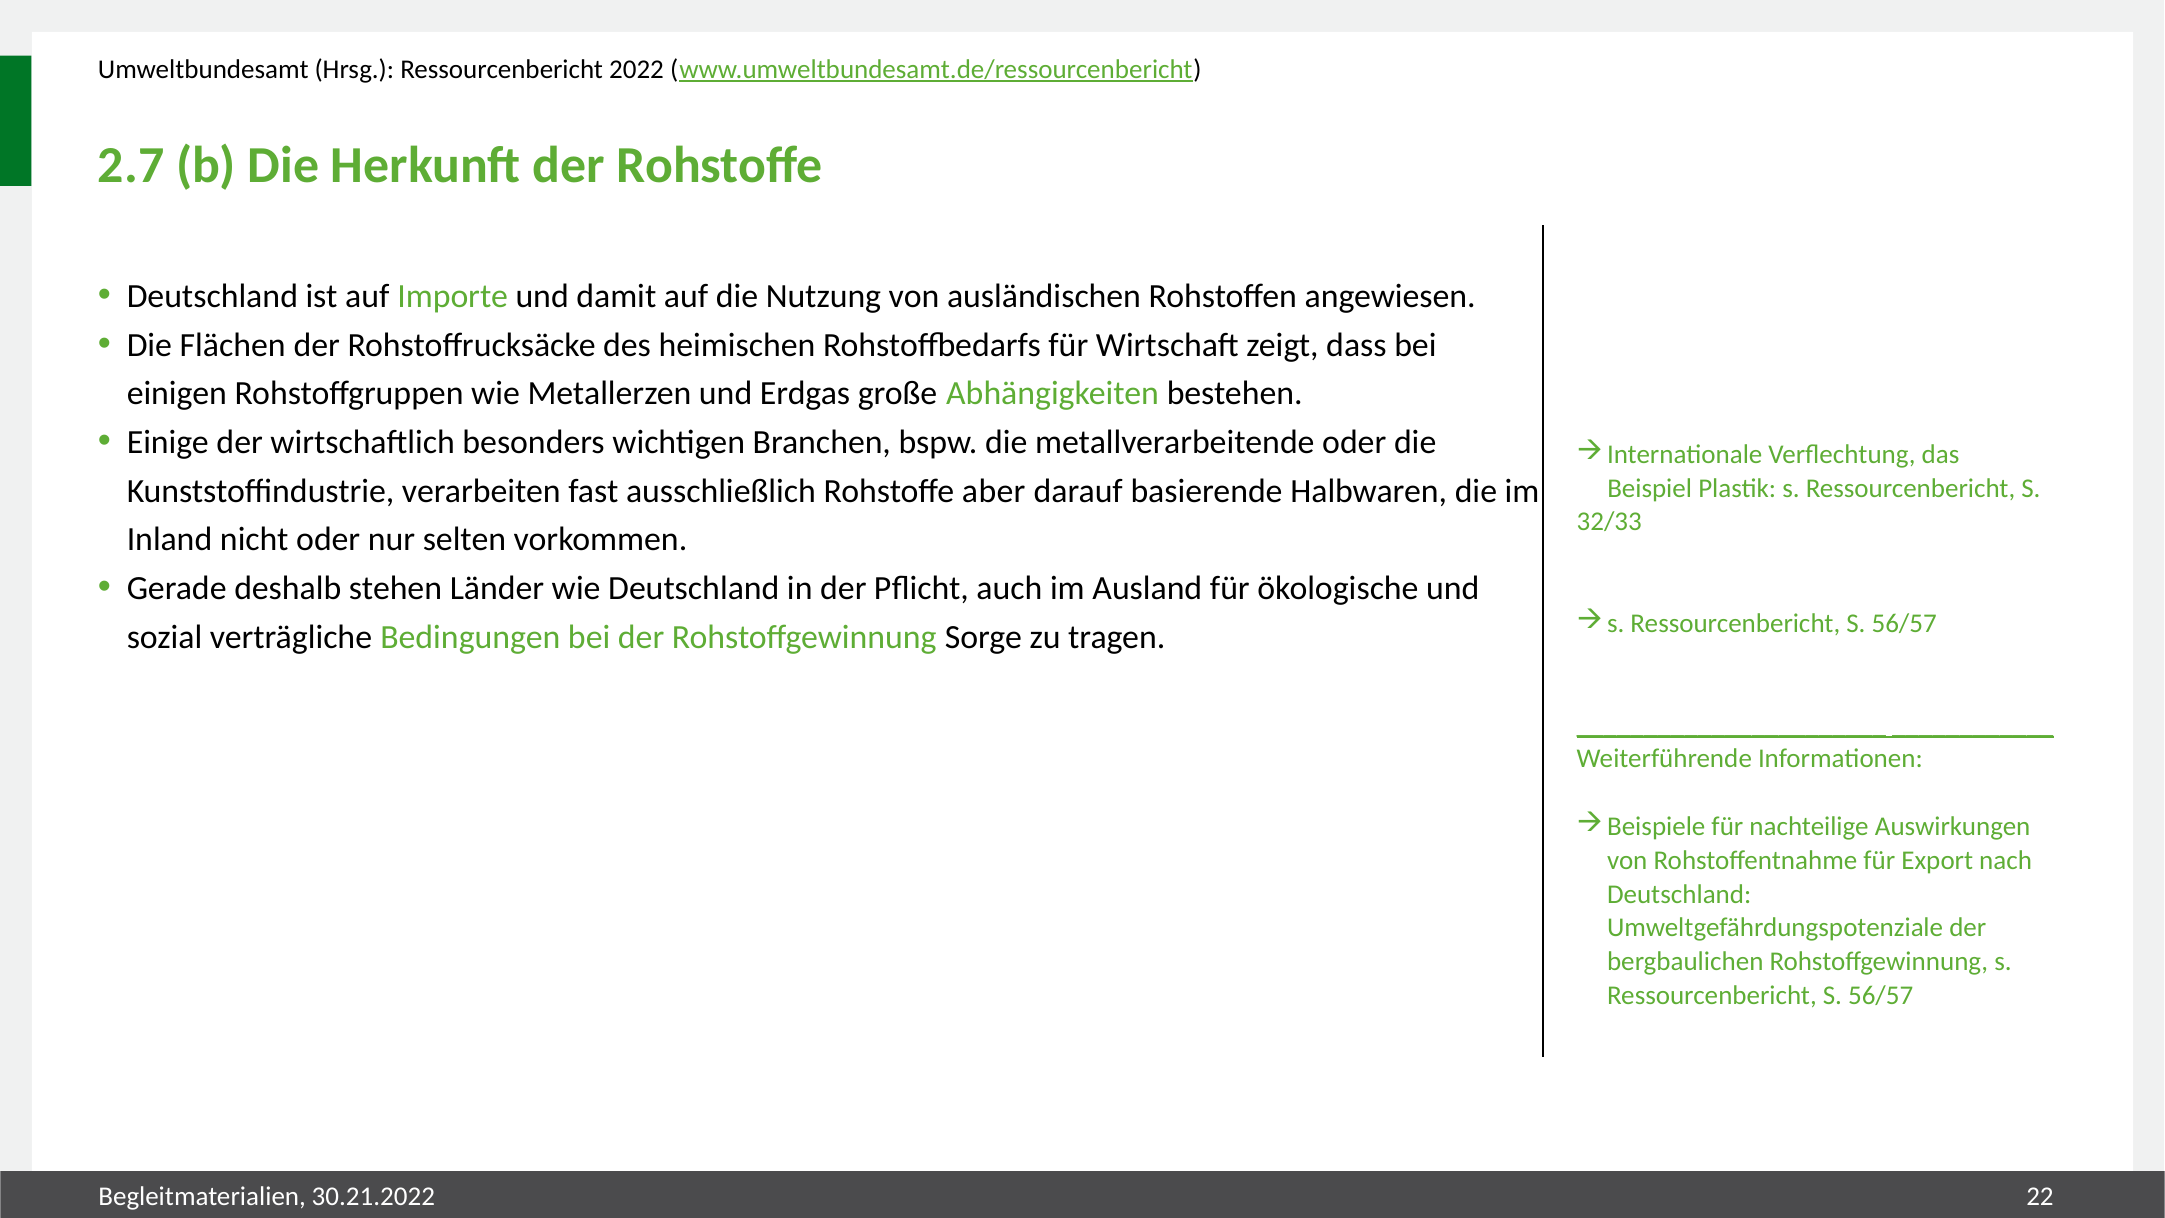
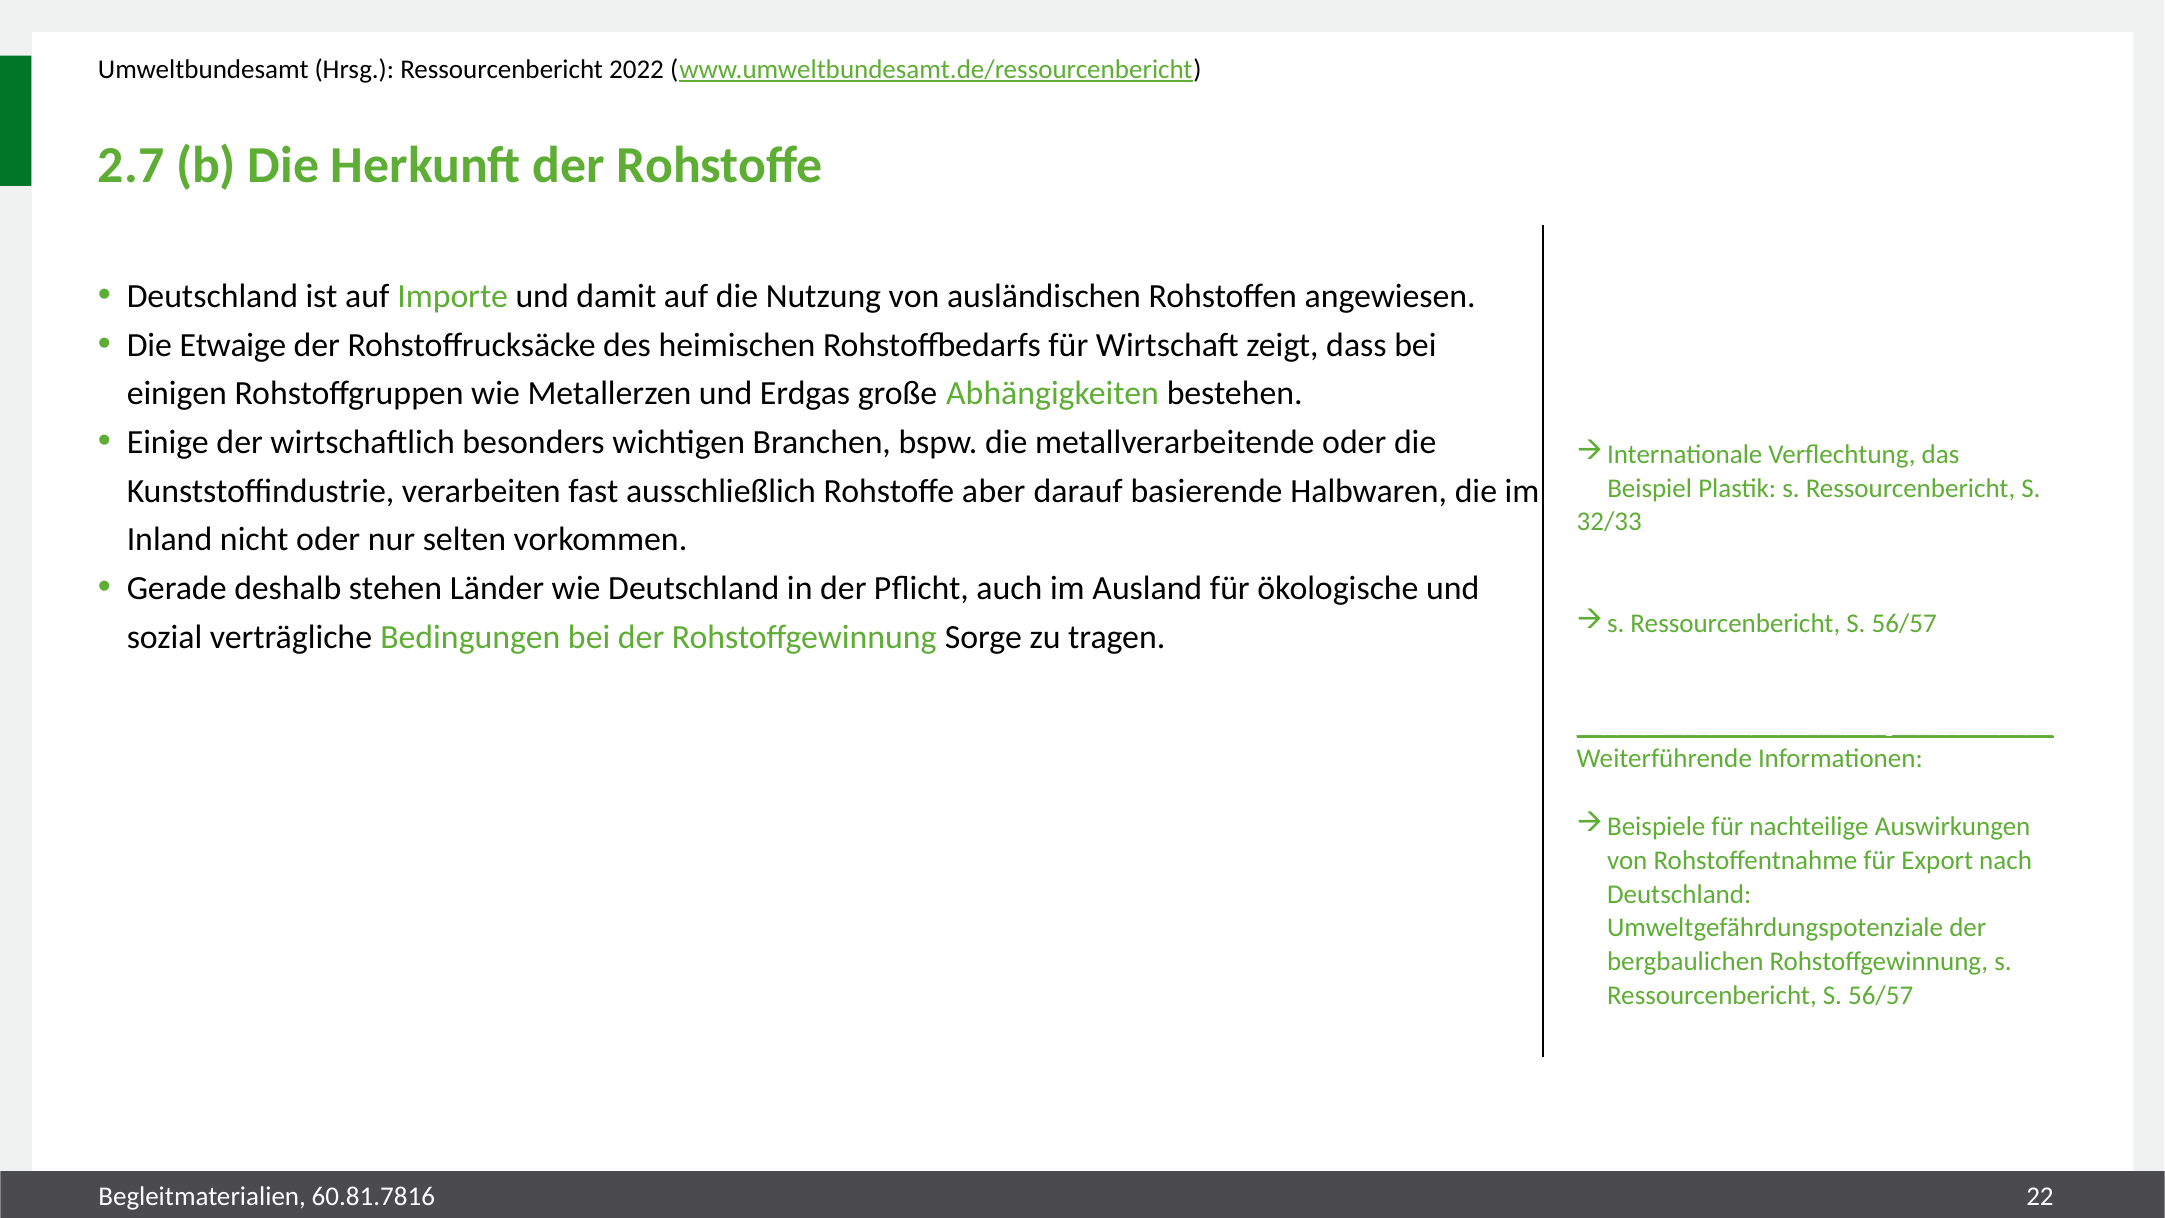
Flächen: Flächen -> Etwaige
30.21.2022: 30.21.2022 -> 60.81.7816
